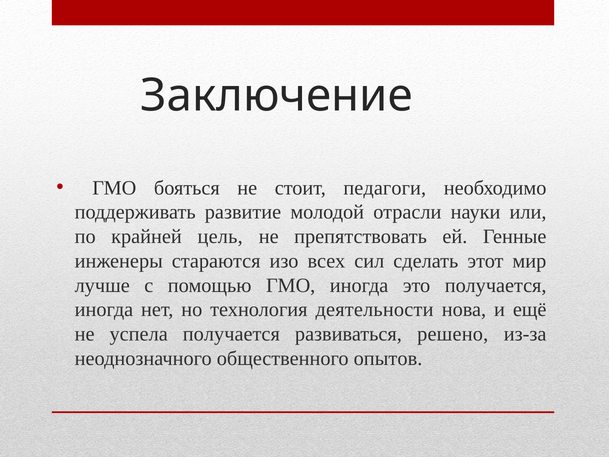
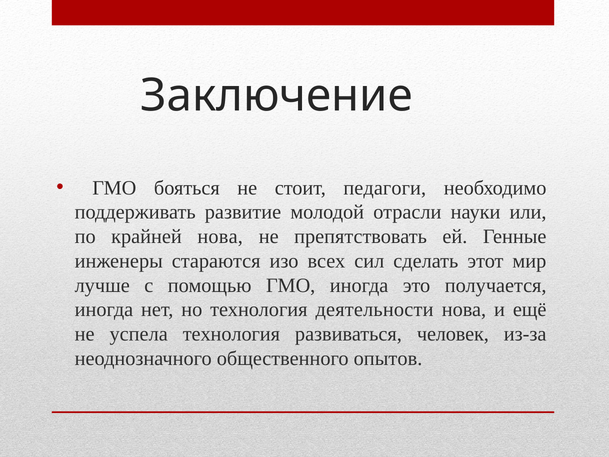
крайней цель: цель -> нова
успела получается: получается -> технология
решено: решено -> человек
